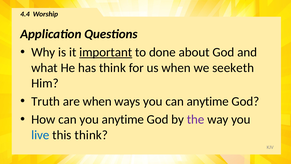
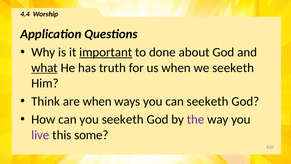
what underline: none -> present
has think: think -> truth
Truth: Truth -> Think
can anytime: anytime -> seeketh
you anytime: anytime -> seeketh
live colour: blue -> purple
this think: think -> some
